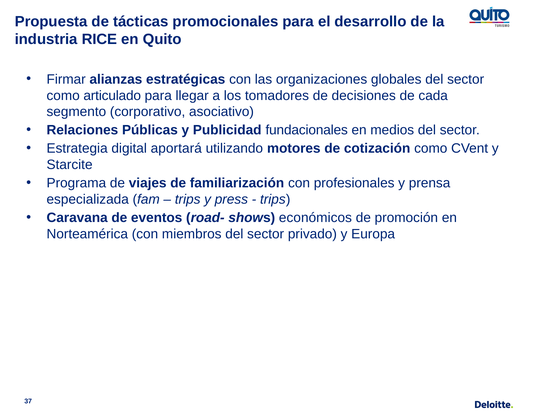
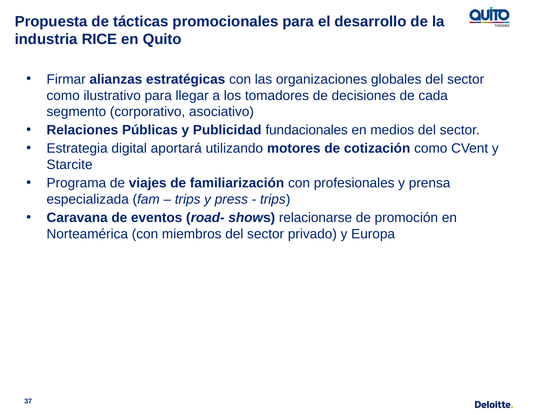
articulado: articulado -> ilustrativo
económicos: económicos -> relacionarse
